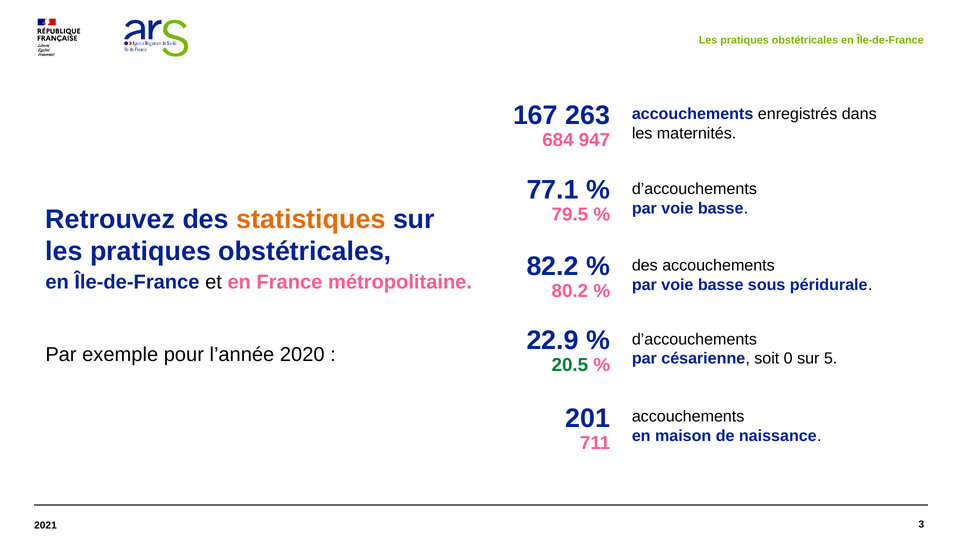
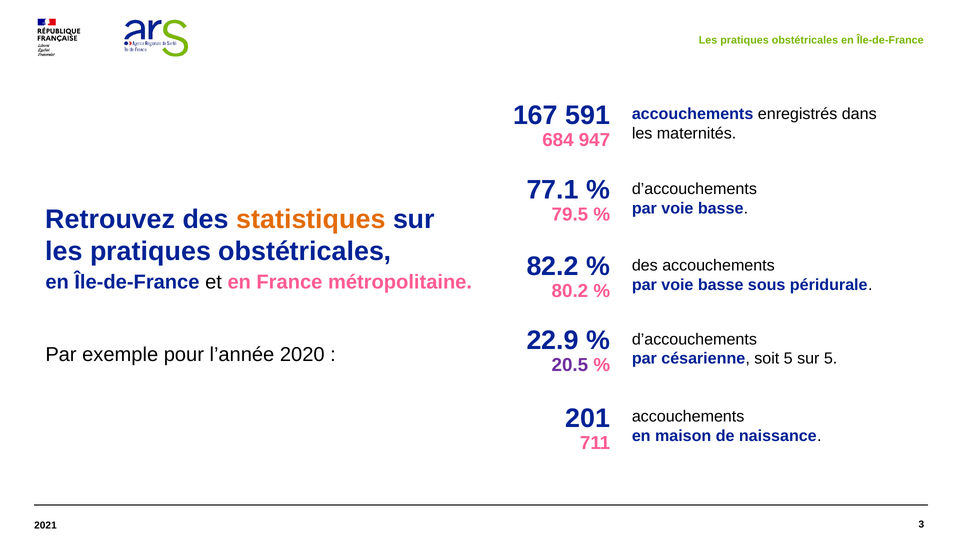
263: 263 -> 591
soit 0: 0 -> 5
20.5 colour: green -> purple
